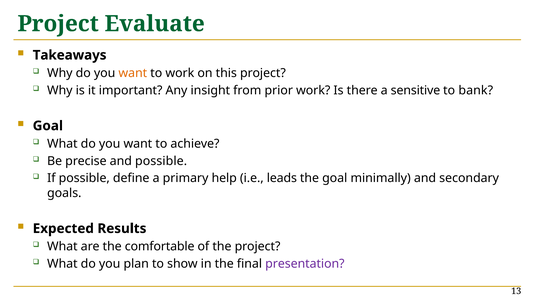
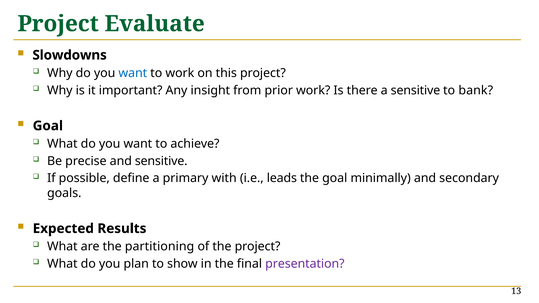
Takeaways: Takeaways -> Slowdowns
want at (133, 73) colour: orange -> blue
and possible: possible -> sensitive
help: help -> with
comfortable: comfortable -> partitioning
